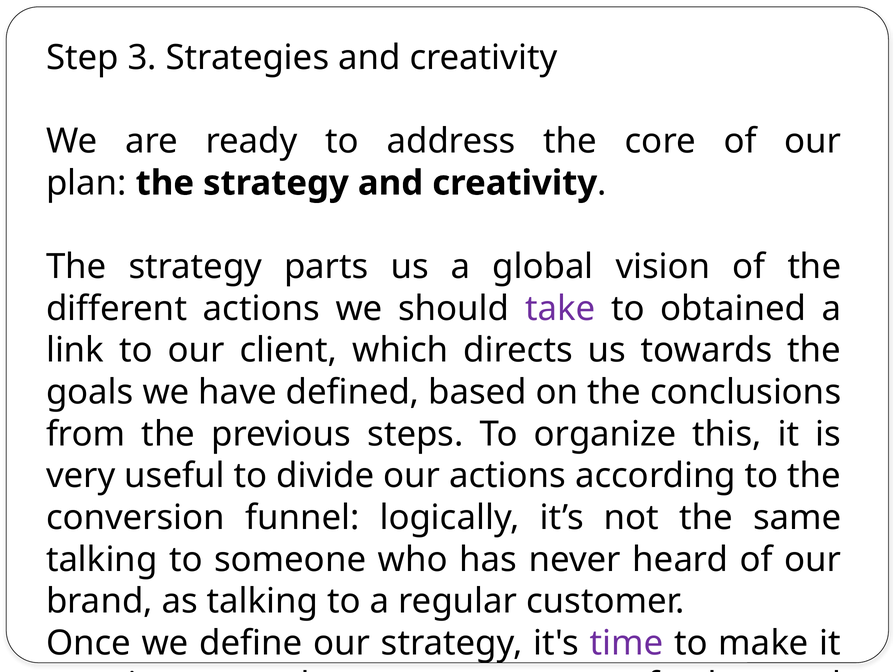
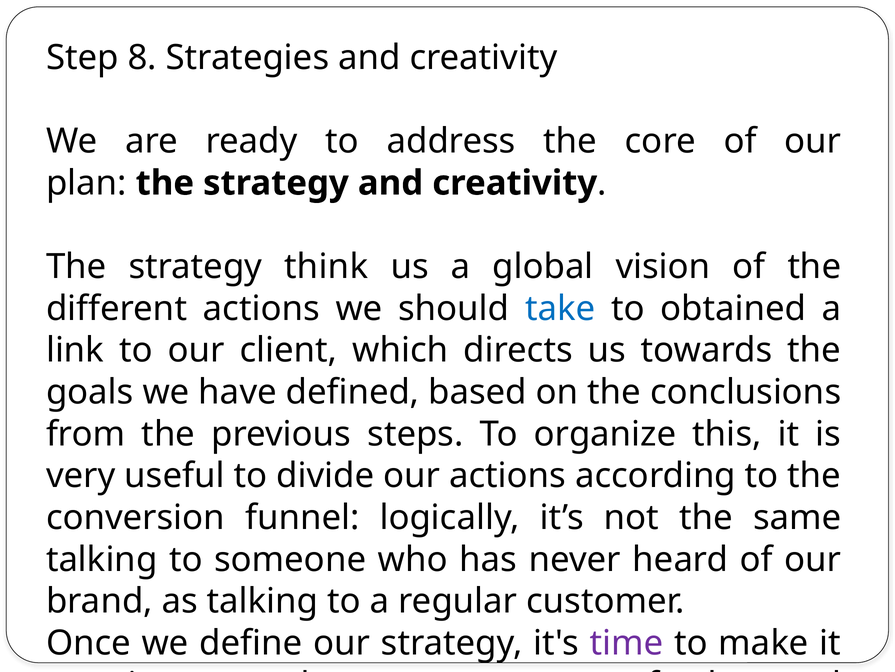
3: 3 -> 8
parts: parts -> think
take colour: purple -> blue
